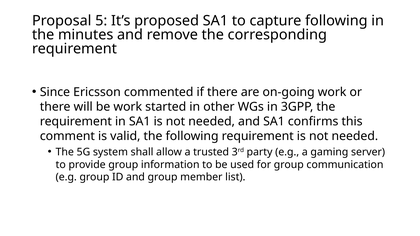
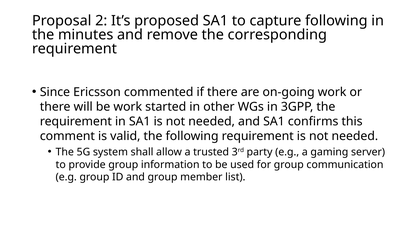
5: 5 -> 2
